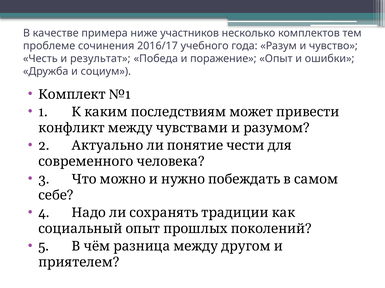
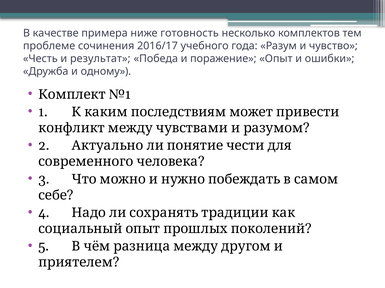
участников: участников -> готовность
социум: социум -> одному
